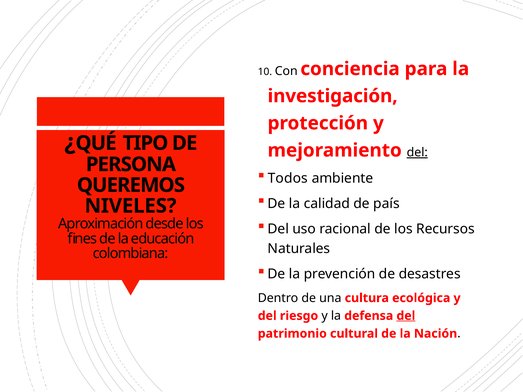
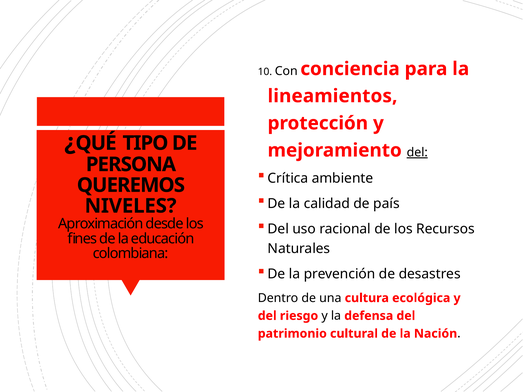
investigación: investigación -> lineamientos
Todos: Todos -> Crítica
del at (406, 316) underline: present -> none
